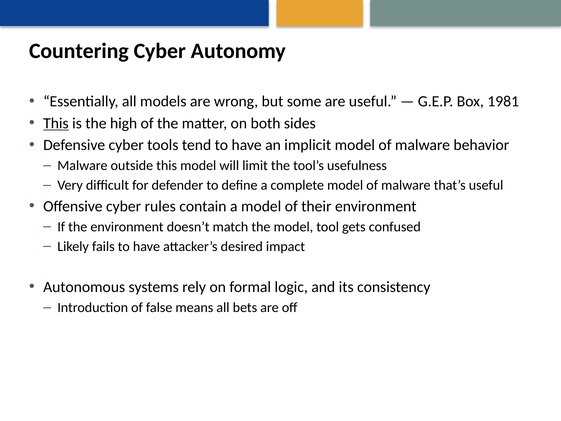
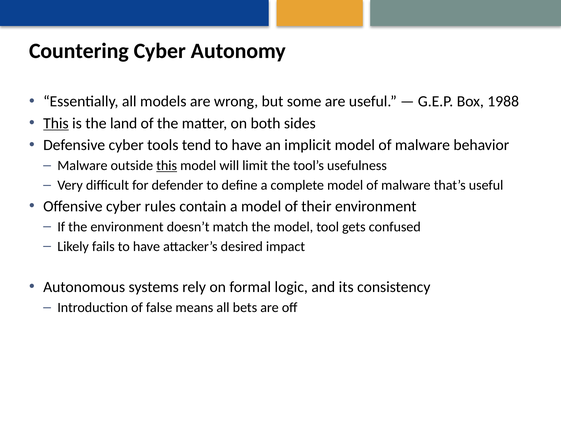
1981: 1981 -> 1988
high: high -> land
this at (167, 166) underline: none -> present
